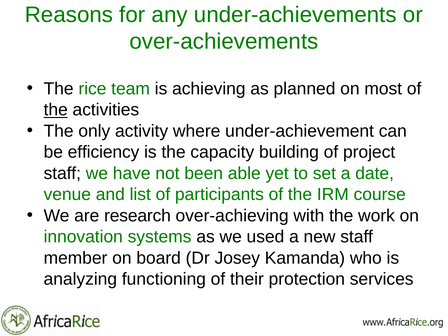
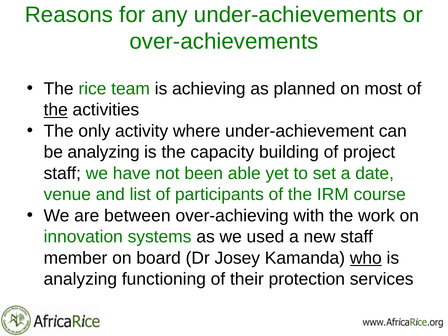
be efficiency: efficiency -> analyzing
research: research -> between
who underline: none -> present
